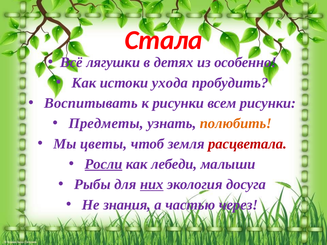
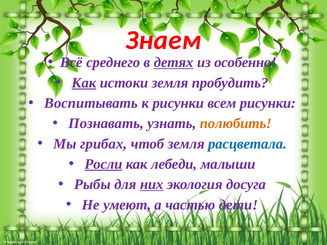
Стала: Стала -> Знаем
лягушки: лягушки -> среднего
детях underline: none -> present
Как at (84, 83) underline: none -> present
истоки ухода: ухода -> земля
Предметы: Предметы -> Познавать
цветы: цветы -> грибах
расцветала colour: red -> blue
знания: знания -> умеют
через: через -> дети
